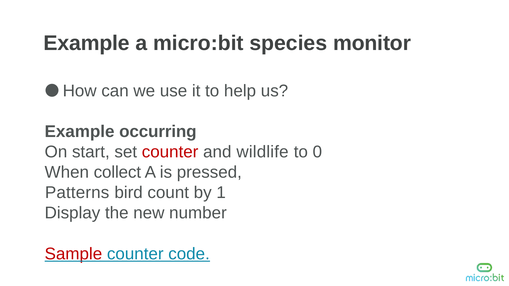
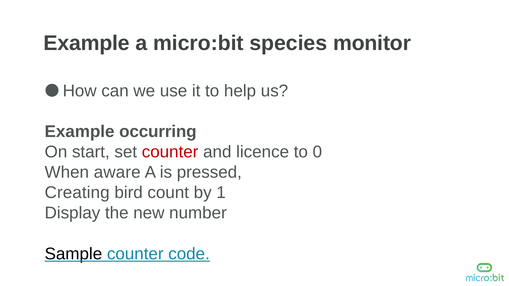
wildlife: wildlife -> licence
collect: collect -> aware
Patterns: Patterns -> Creating
Sample colour: red -> black
